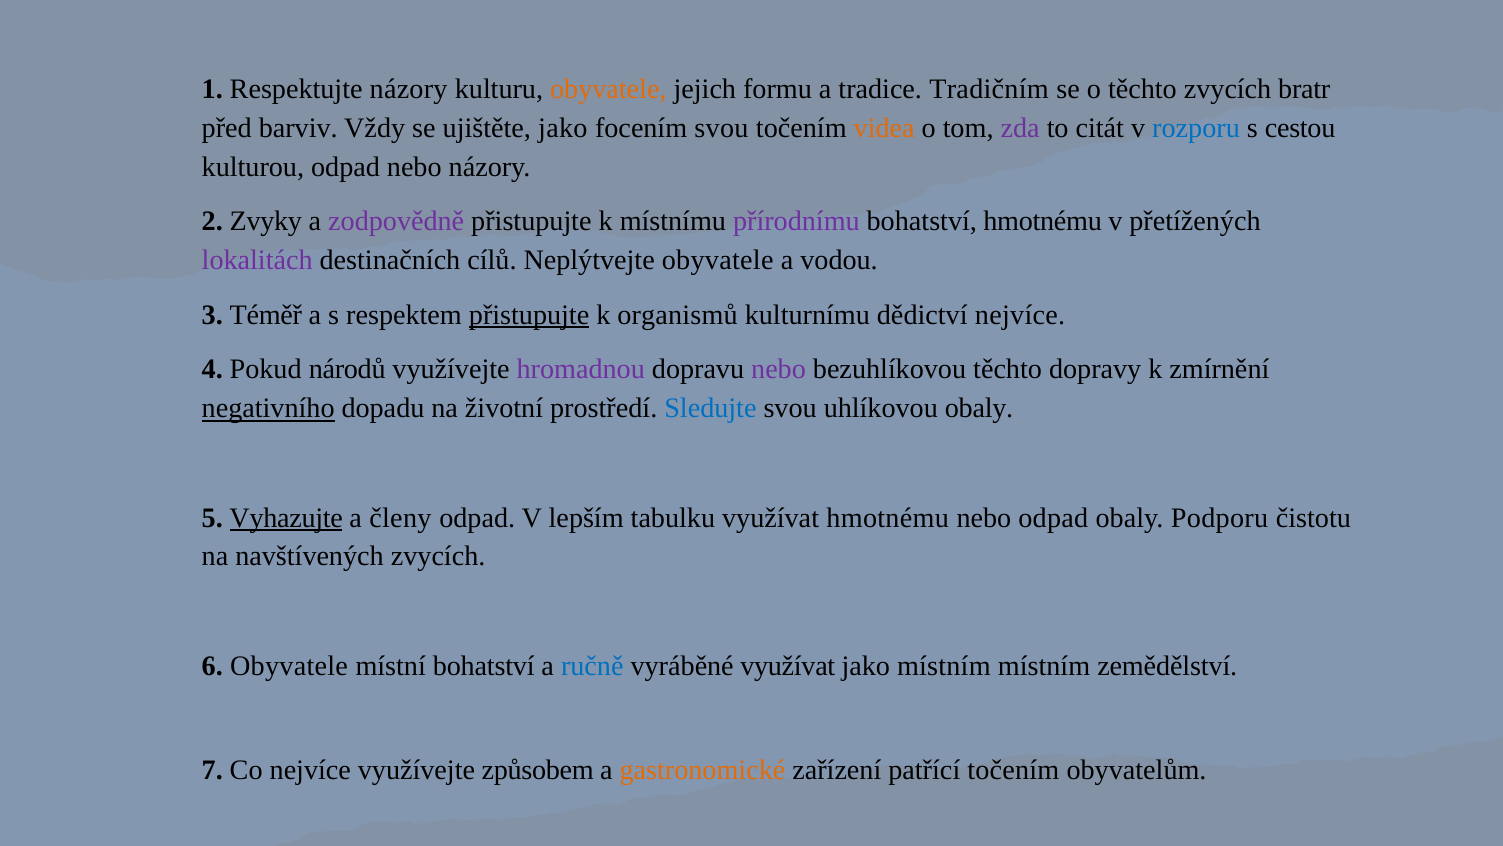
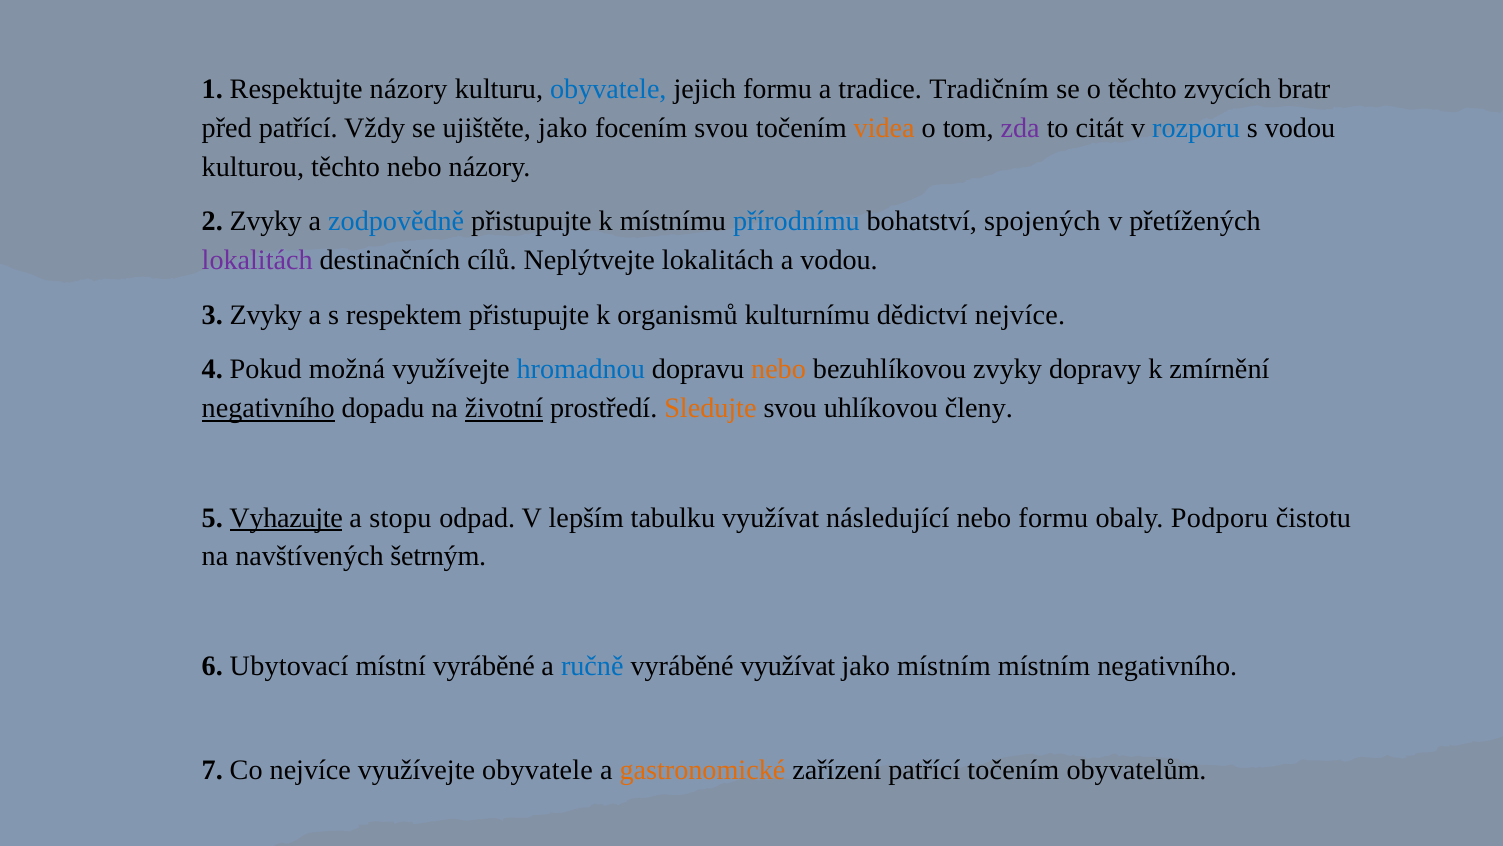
obyvatele at (608, 89) colour: orange -> blue
před barviv: barviv -> patřící
s cestou: cestou -> vodou
kulturou odpad: odpad -> těchto
zodpovědně colour: purple -> blue
přírodnímu colour: purple -> blue
bohatství hmotnému: hmotnému -> spojených
Neplýtvejte obyvatele: obyvatele -> lokalitách
3 Téměř: Téměř -> Zvyky
přistupujte at (529, 315) underline: present -> none
národů: národů -> možná
hromadnou colour: purple -> blue
nebo at (779, 369) colour: purple -> orange
bezuhlíkovou těchto: těchto -> zvyky
životní underline: none -> present
Sledujte colour: blue -> orange
uhlíkovou obaly: obaly -> členy
členy: členy -> stopu
využívat hmotnému: hmotnému -> následující
nebo odpad: odpad -> formu
navštívených zvycích: zvycích -> šetrným
6 Obyvatele: Obyvatele -> Ubytovací
místní bohatství: bohatství -> vyráběné
místním zemědělství: zemědělství -> negativního
využívejte způsobem: způsobem -> obyvatele
